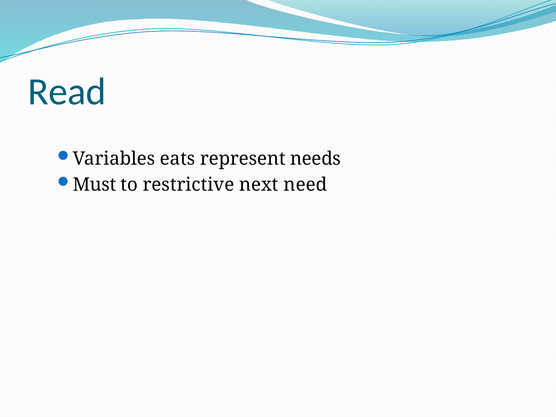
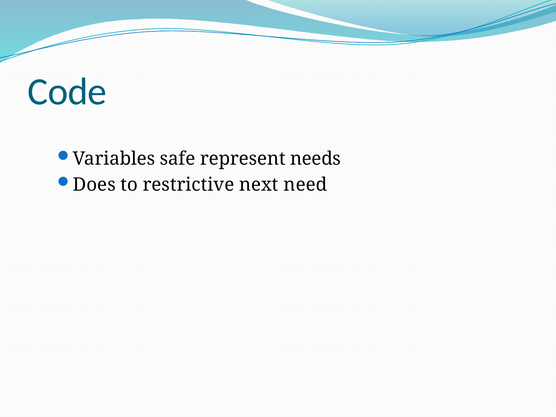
Read: Read -> Code
eats: eats -> safe
Must: Must -> Does
